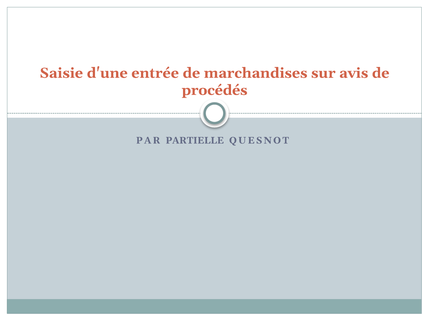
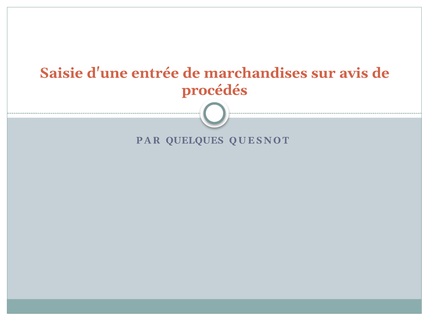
PARTIELLE: PARTIELLE -> QUELQUES
